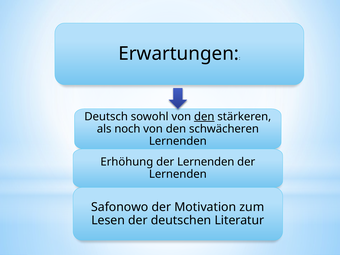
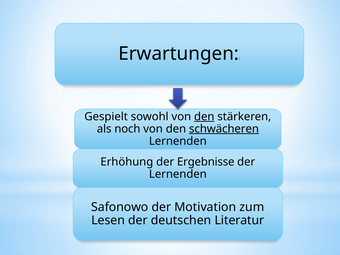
Deutsch: Deutsch -> Gespielt
schwächeren underline: none -> present
Erhöhung der Lernenden: Lernenden -> Ergebnisse
